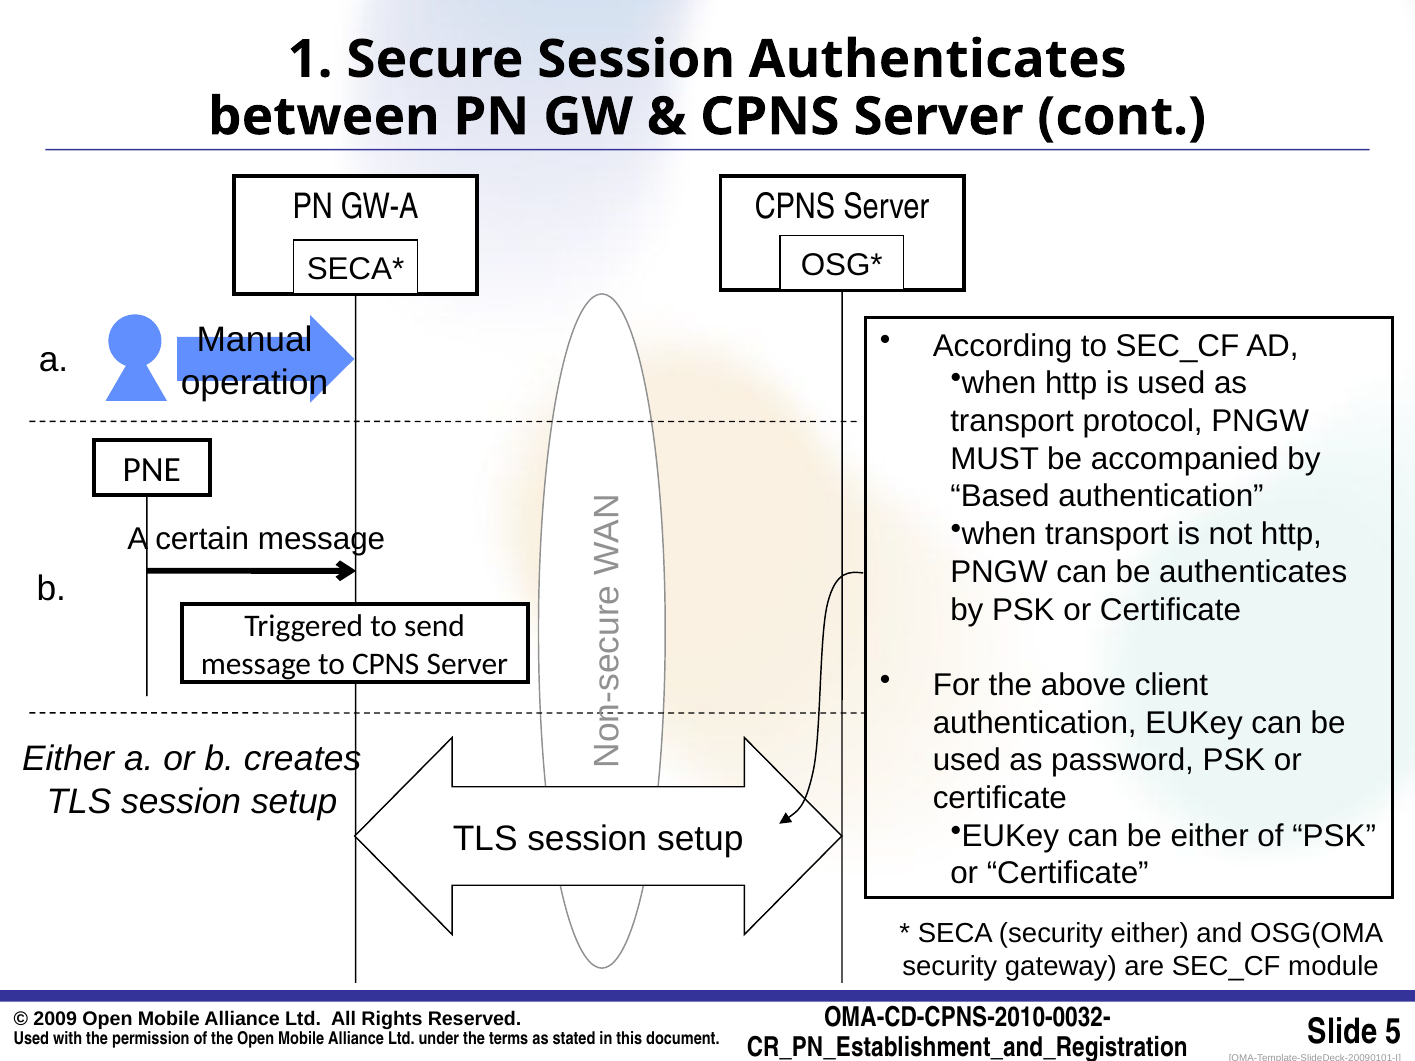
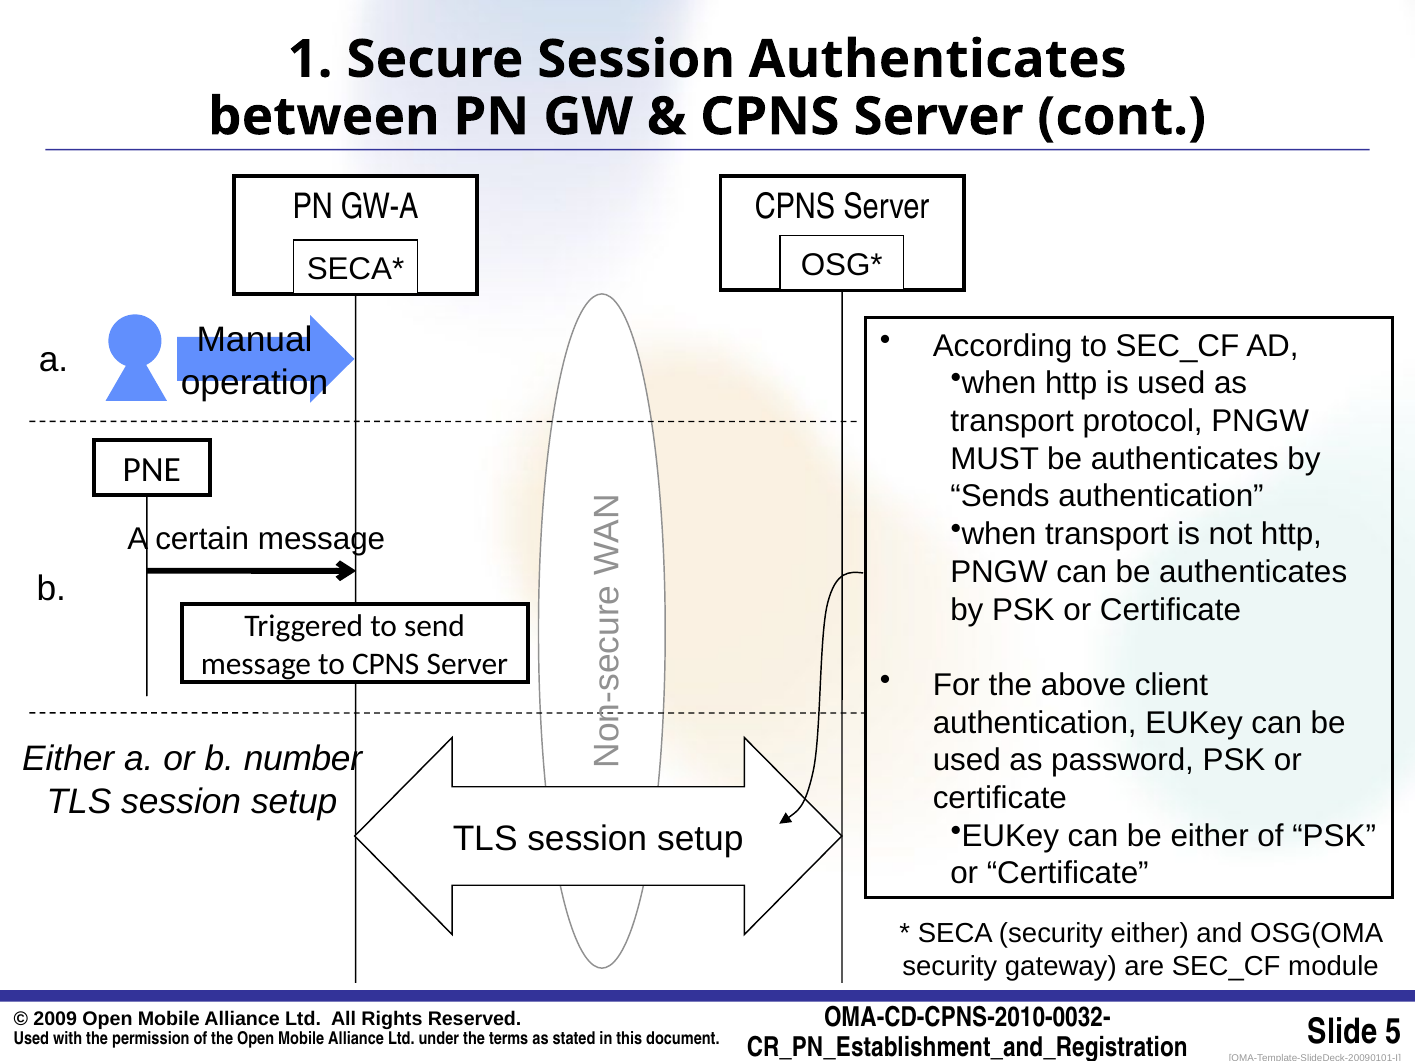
MUST be accompanied: accompanied -> authenticates
Based: Based -> Sends
creates: creates -> number
